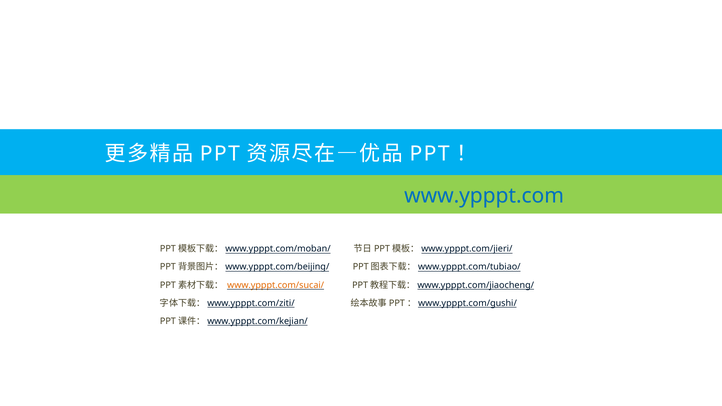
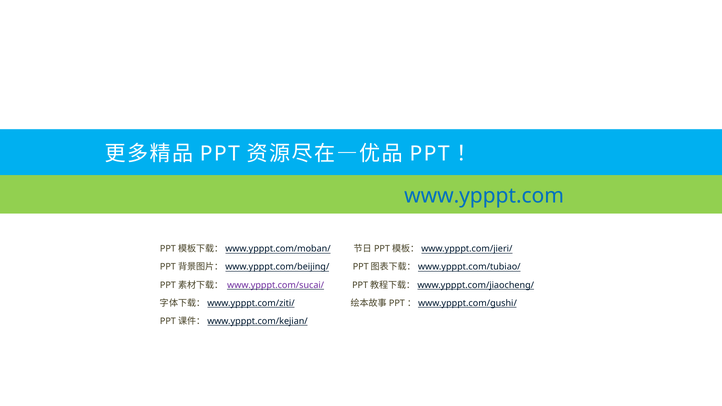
www.ypppt.com/sucai/ colour: orange -> purple
